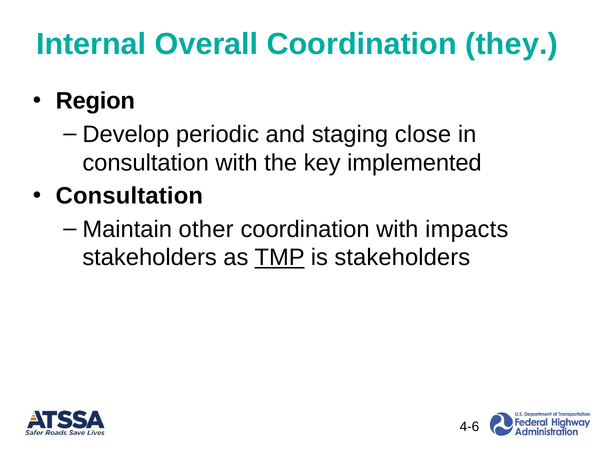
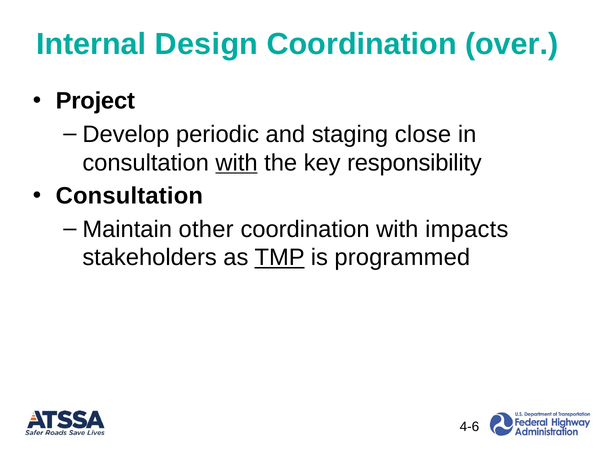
Overall: Overall -> Design
they: they -> over
Region: Region -> Project
with at (237, 163) underline: none -> present
implemented: implemented -> responsibility
is stakeholders: stakeholders -> programmed
